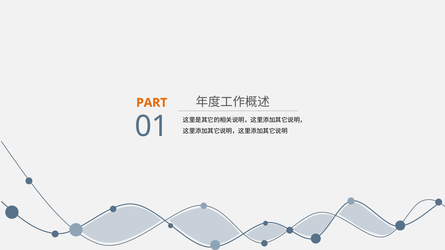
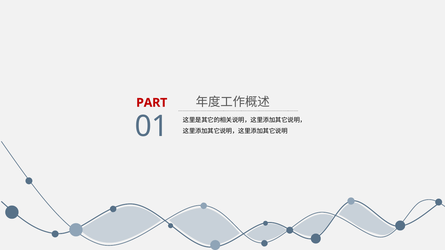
PART colour: orange -> red
